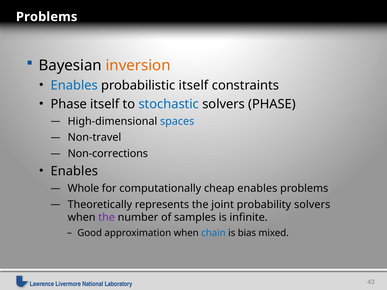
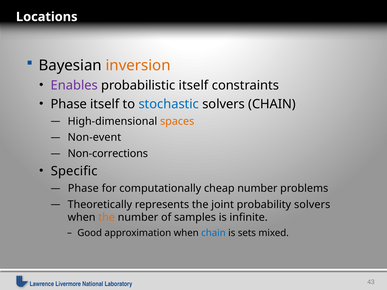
Problems at (47, 17): Problems -> Locations
Enables at (74, 85) colour: blue -> purple
solvers PHASE: PHASE -> CHAIN
spaces colour: blue -> orange
Non-travel: Non-travel -> Non-event
Enables at (74, 171): Enables -> Specific
Whole at (83, 189): Whole -> Phase
cheap enables: enables -> number
the at (107, 218) colour: purple -> orange
bias: bias -> sets
